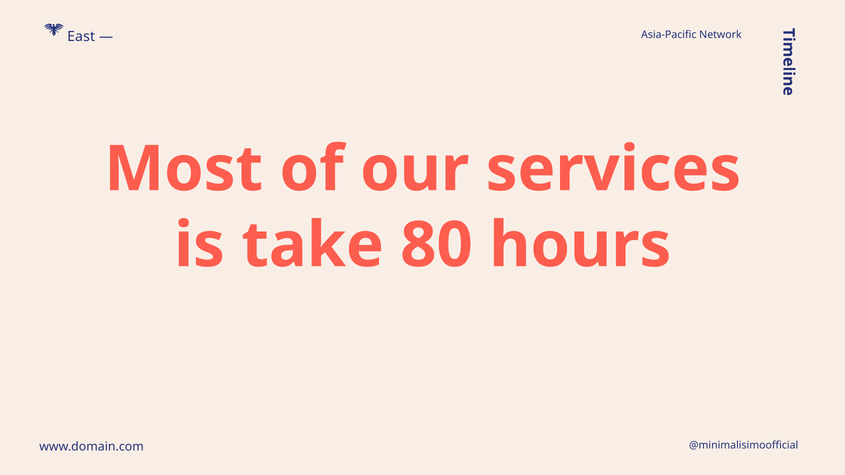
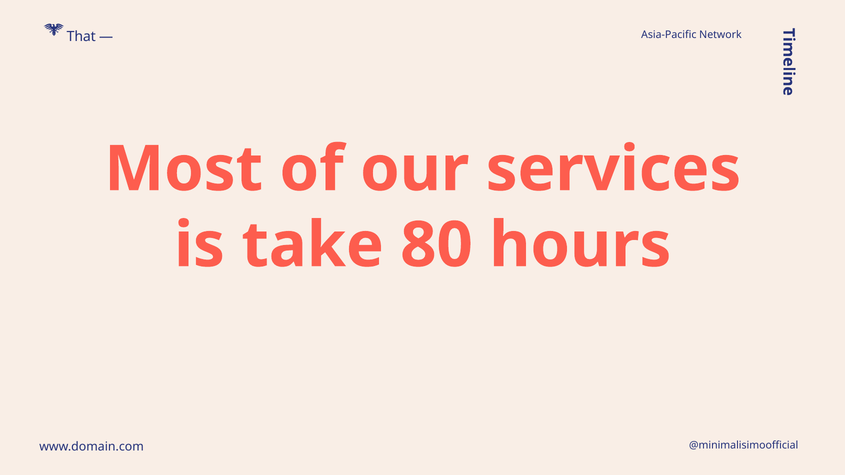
East: East -> That
